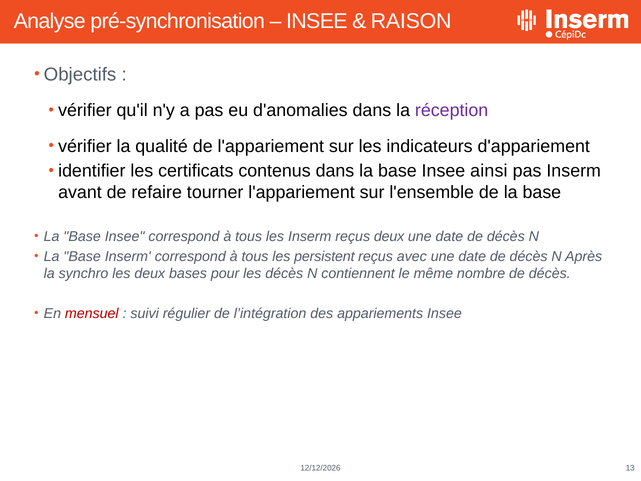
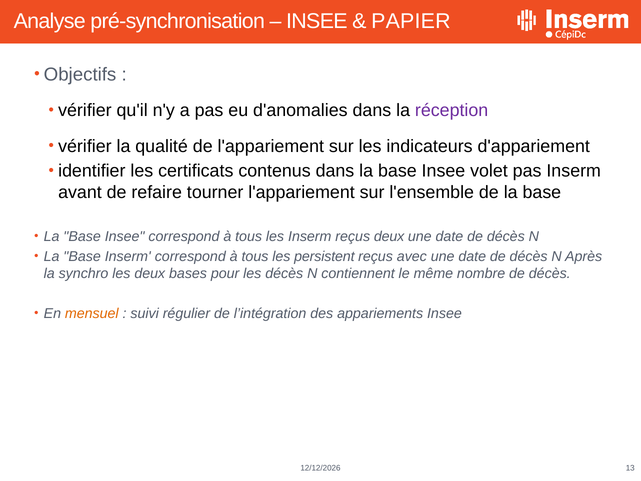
RAISON: RAISON -> PAPIER
ainsi: ainsi -> volet
mensuel colour: red -> orange
